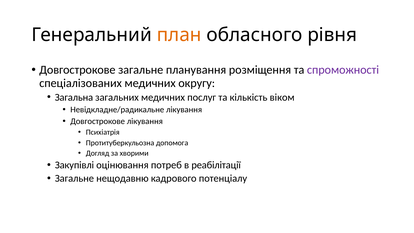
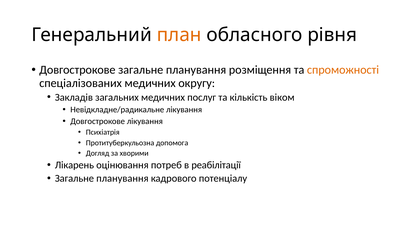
спроможності colour: purple -> orange
Загальна: Загальна -> Закладів
Закупівлі: Закупівлі -> Лікарень
нещодавню at (122, 178): нещодавню -> планування
